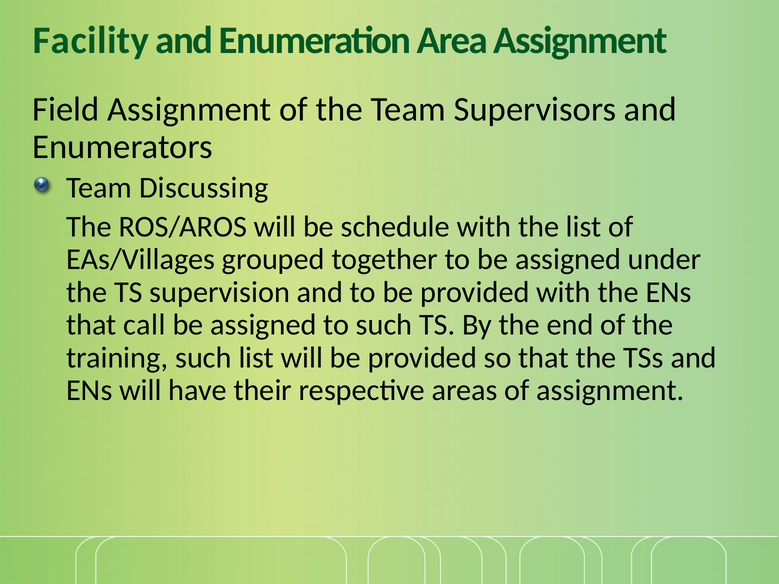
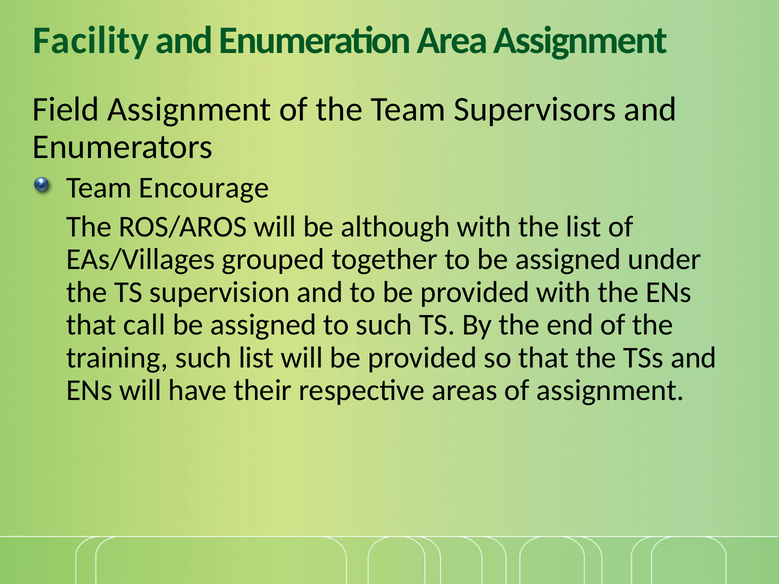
Discussing: Discussing -> Encourage
schedule: schedule -> although
